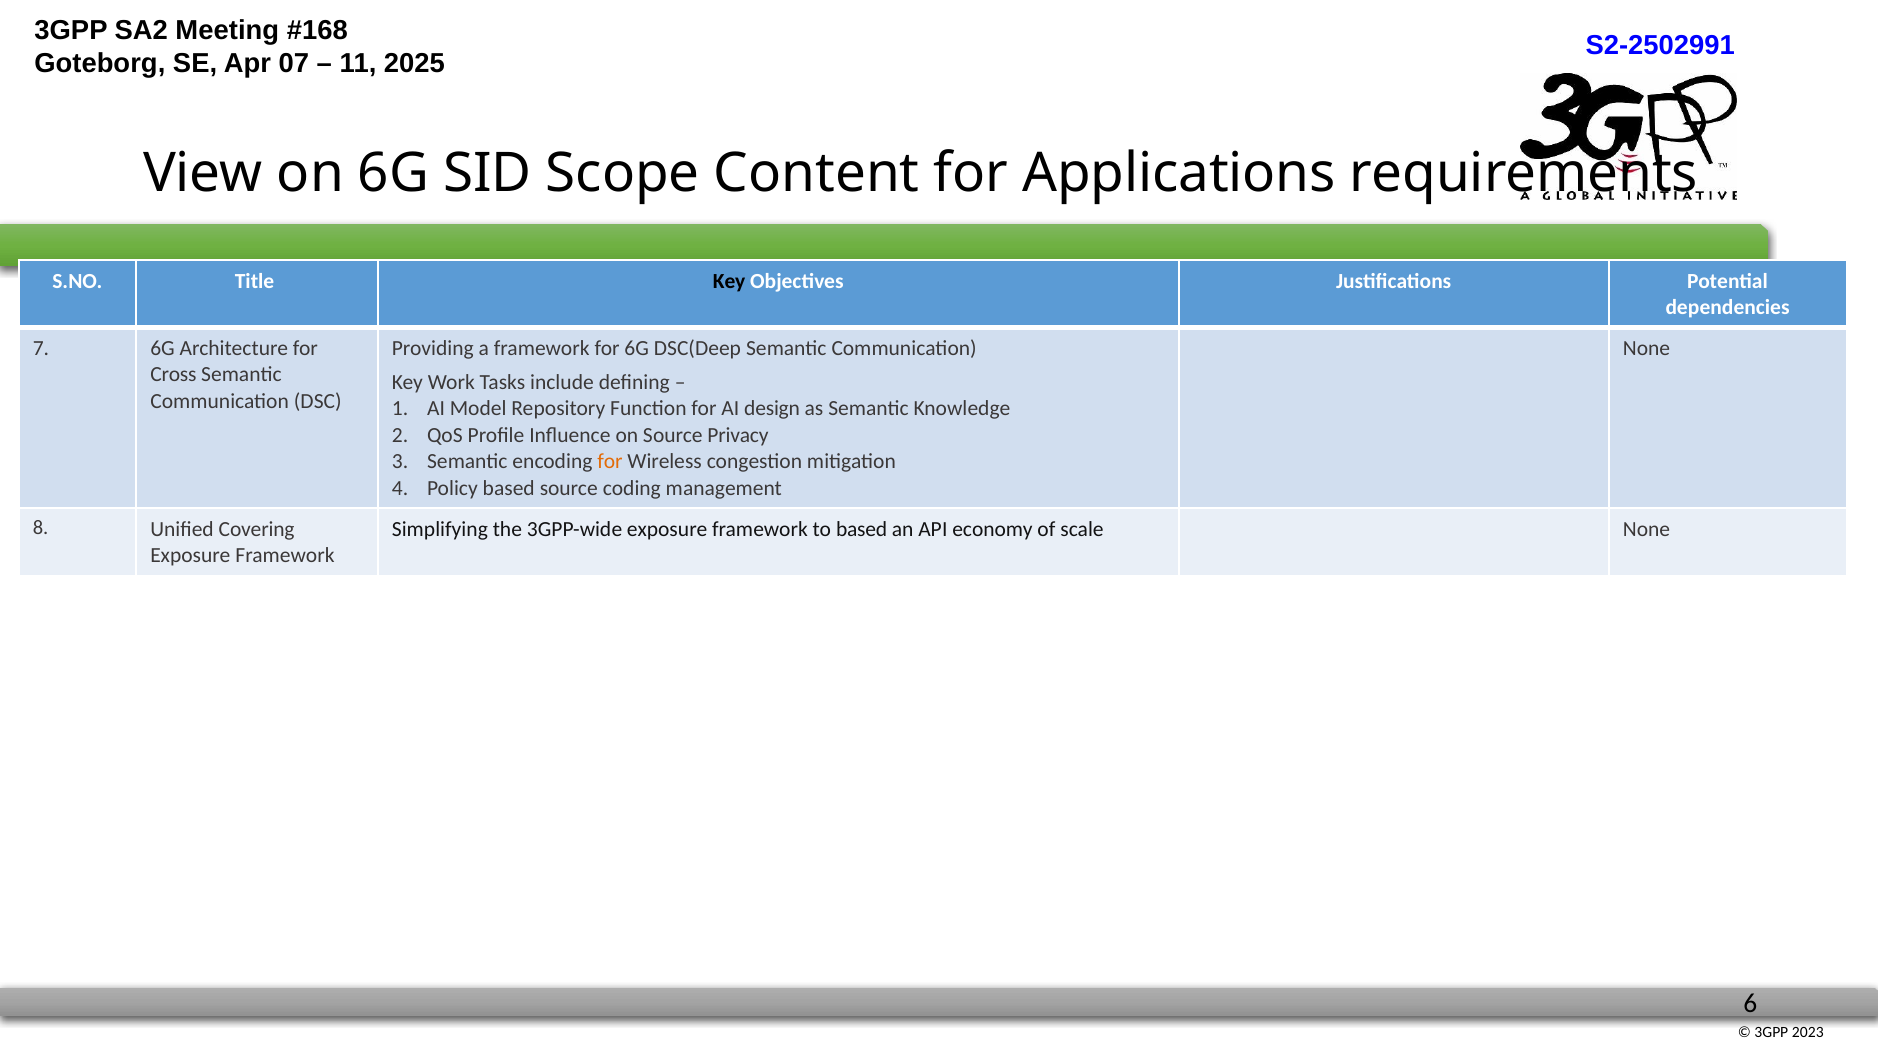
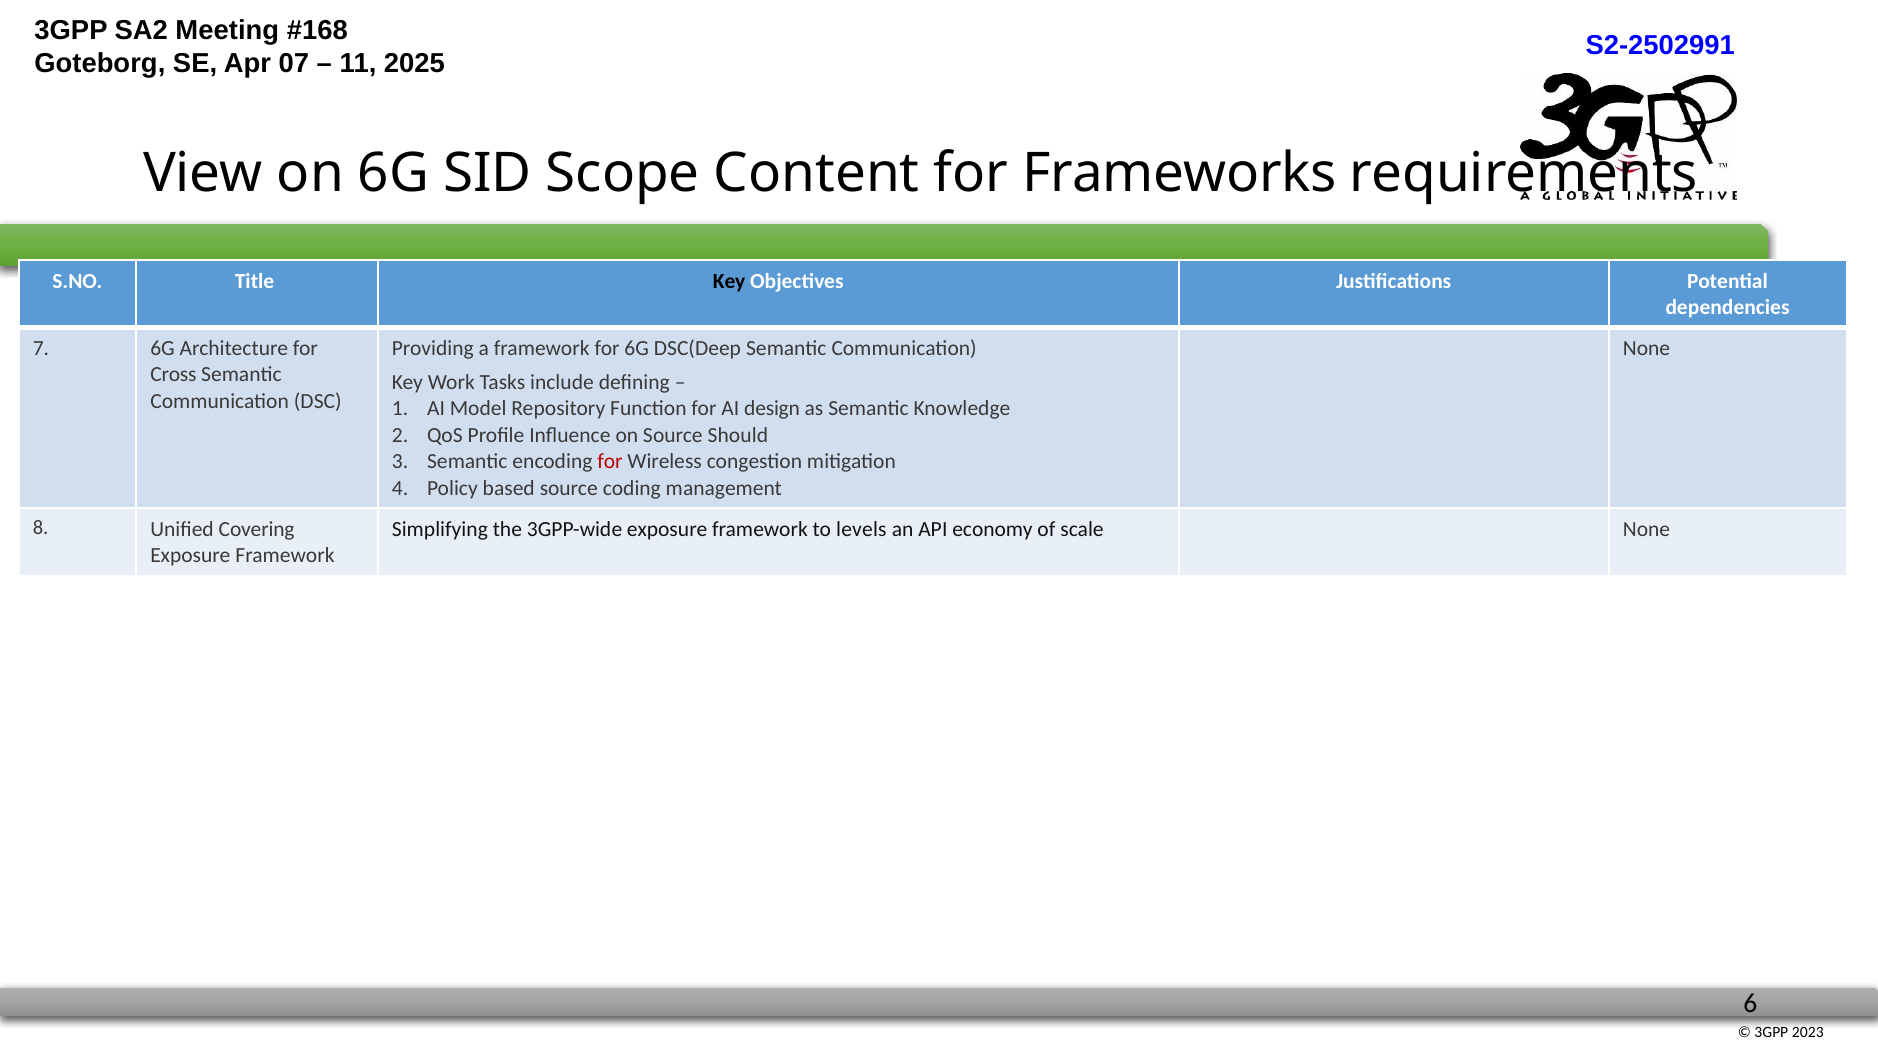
Applications: Applications -> Frameworks
Privacy: Privacy -> Should
for at (610, 462) colour: orange -> red
to based: based -> levels
